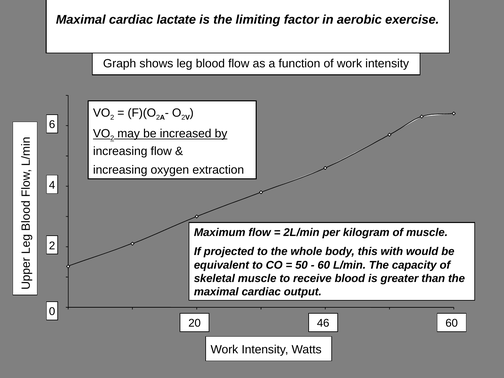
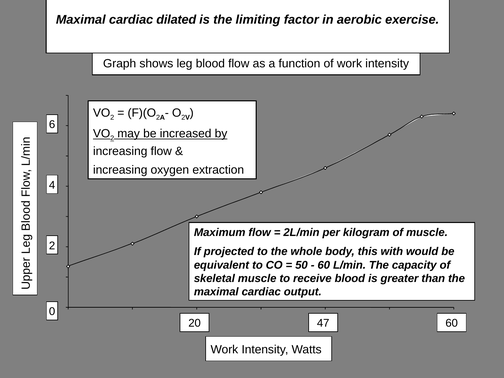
lactate: lactate -> dilated
46: 46 -> 47
